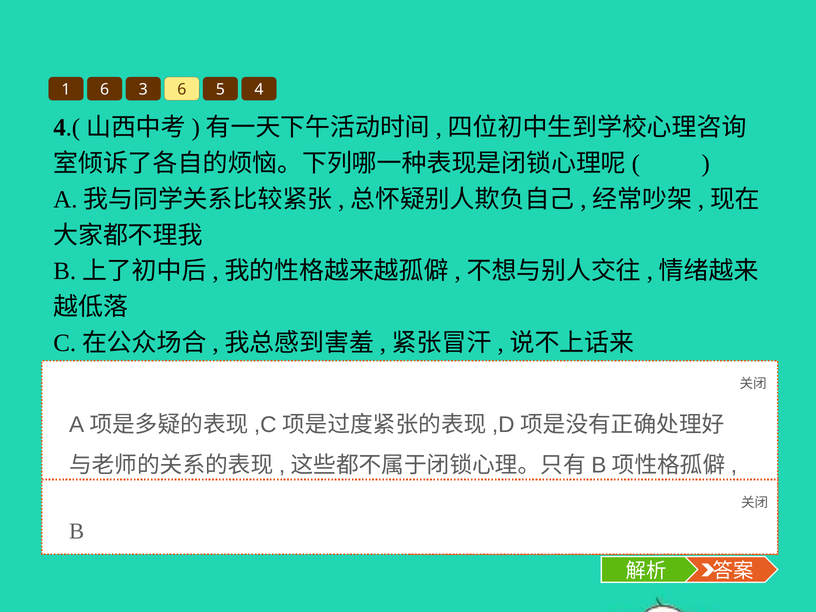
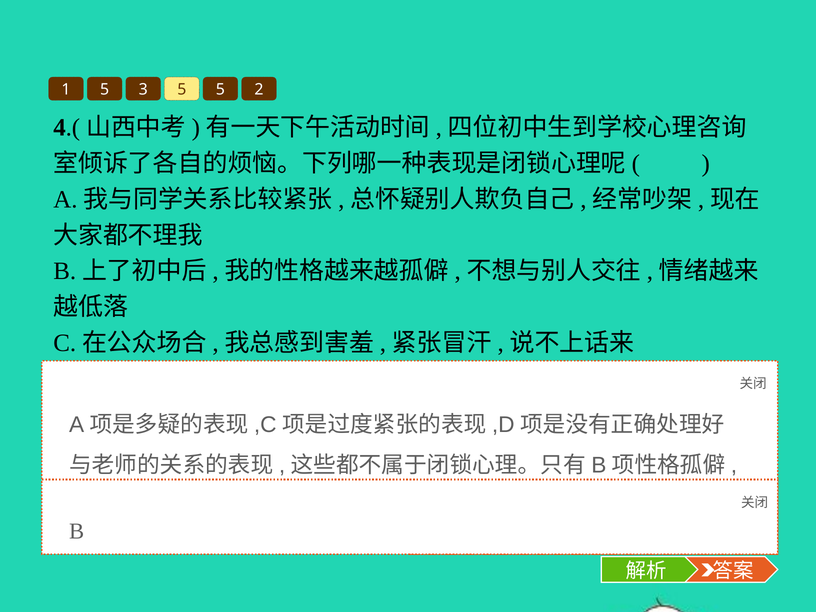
1 6: 6 -> 5
3 6: 6 -> 5
4: 4 -> 2
